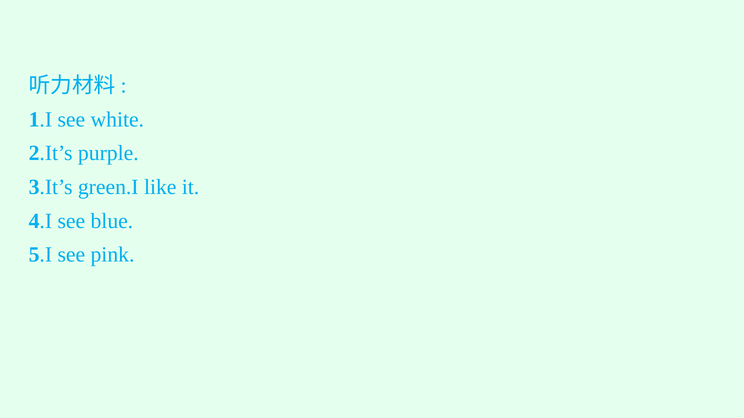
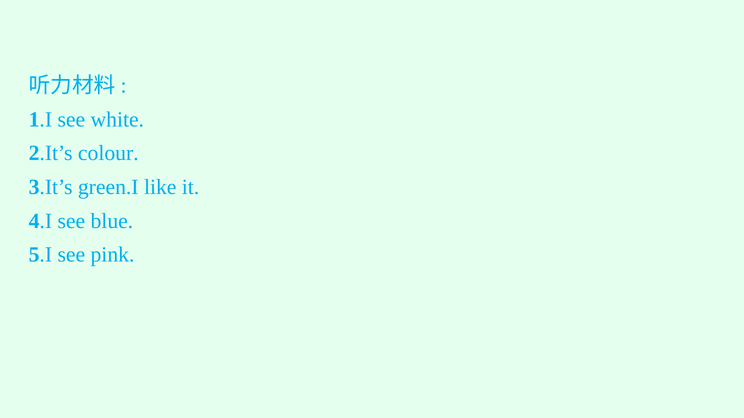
purple: purple -> colour
